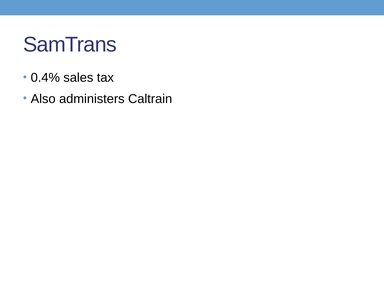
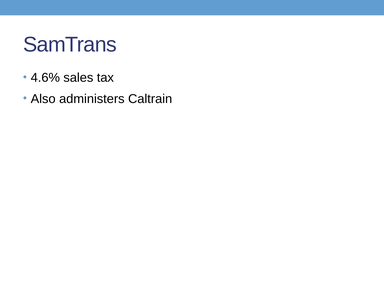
0.4%: 0.4% -> 4.6%
